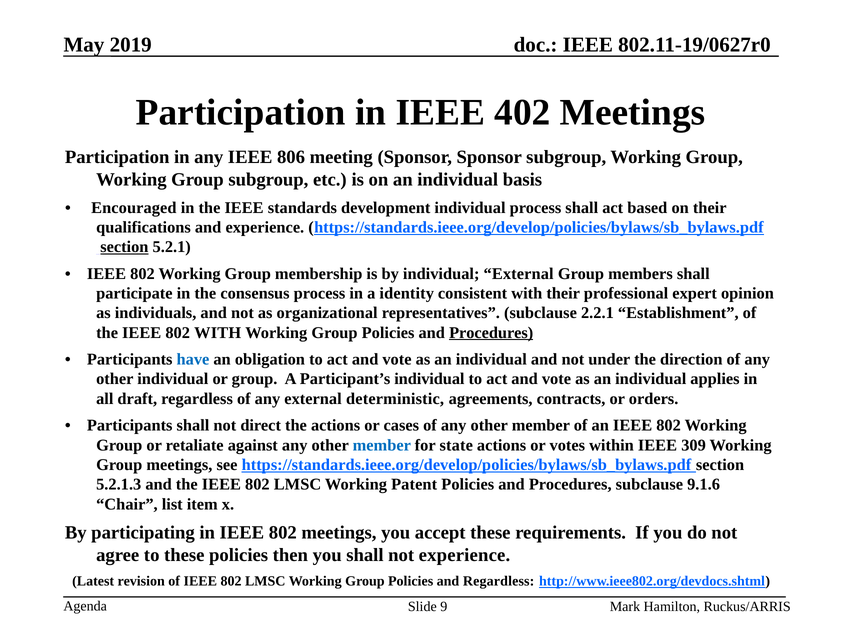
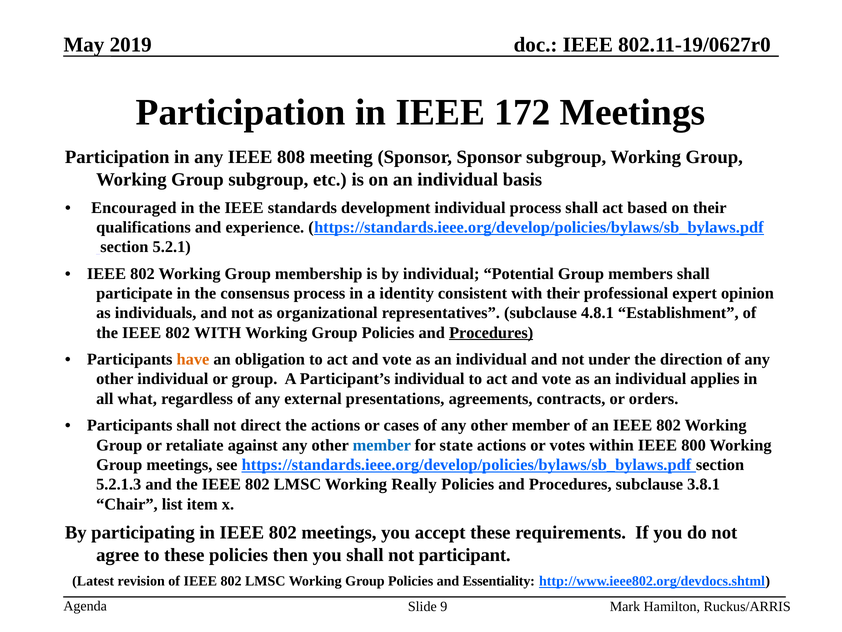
402: 402 -> 172
806: 806 -> 808
section at (124, 247) underline: present -> none
individual External: External -> Potential
2.2.1: 2.2.1 -> 4.8.1
have colour: blue -> orange
draft: draft -> what
deterministic: deterministic -> presentations
309: 309 -> 800
Patent: Patent -> Really
9.1.6: 9.1.6 -> 3.8.1
not experience: experience -> participant
and Regardless: Regardless -> Essentiality
